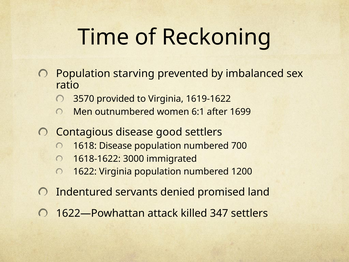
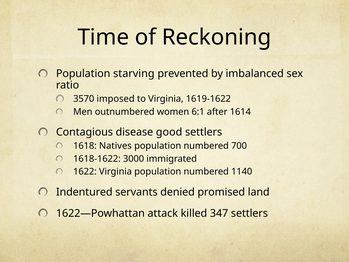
provided: provided -> imposed
1699: 1699 -> 1614
1618 Disease: Disease -> Natives
1200: 1200 -> 1140
